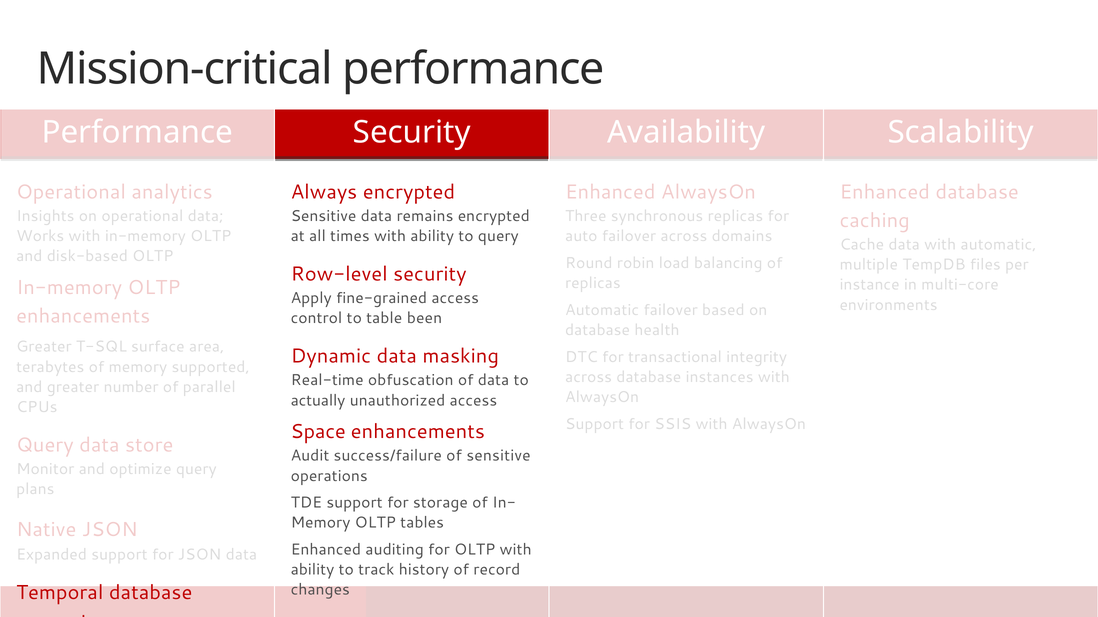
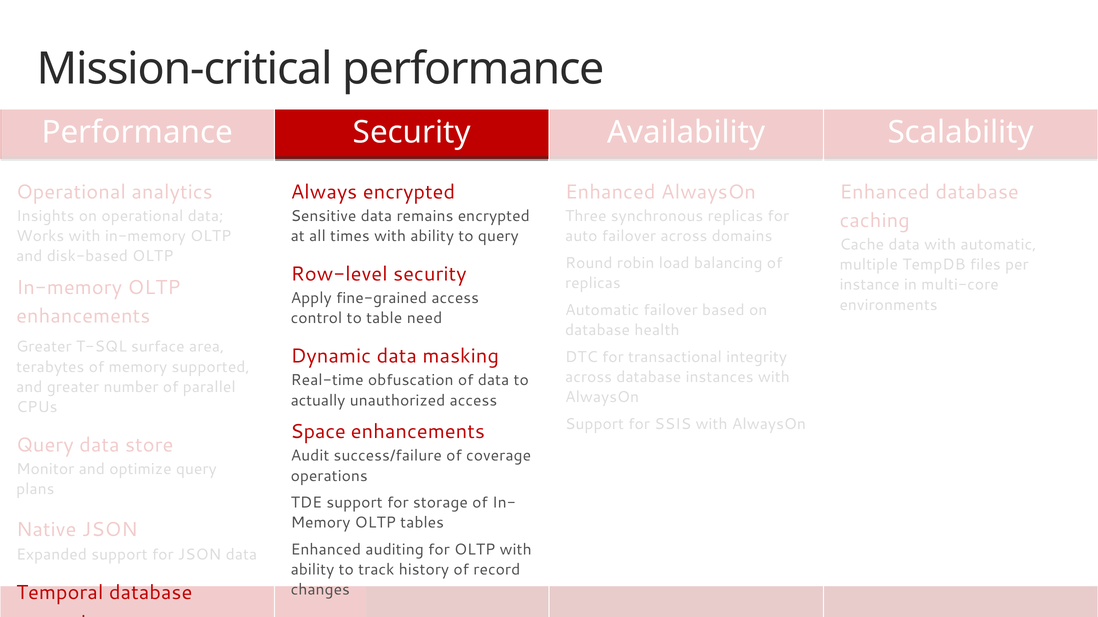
been: been -> need
of sensitive: sensitive -> coverage
